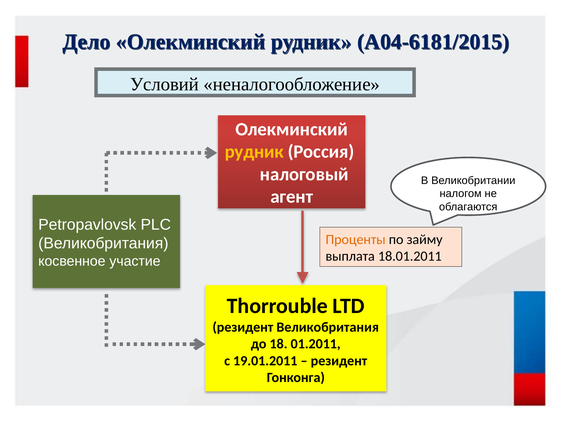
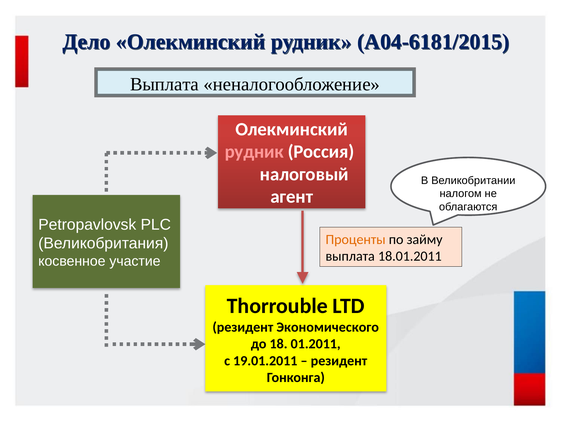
Условий at (164, 84): Условий -> Выплата
рудник at (254, 152) colour: yellow -> pink
резидент Великобритания: Великобритания -> Экономического
